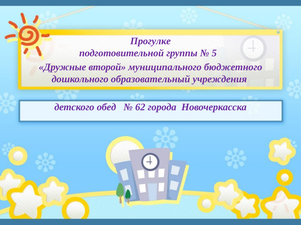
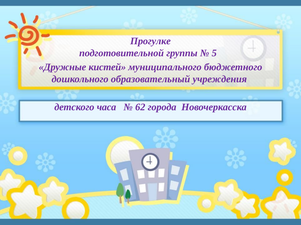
второй: второй -> кистей
обед: обед -> часа
